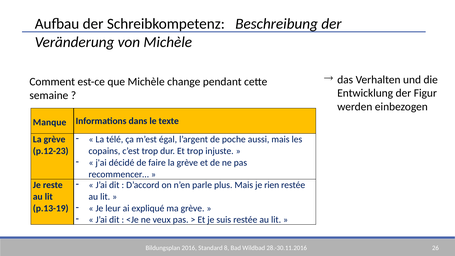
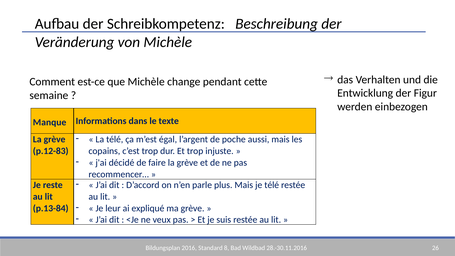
p.12-23: p.12-23 -> p.12-83
je rien: rien -> télé
p.13-19: p.13-19 -> p.13-84
